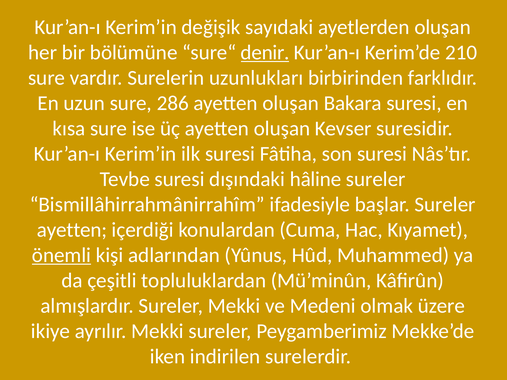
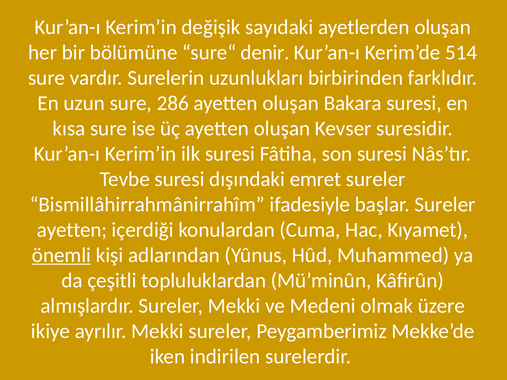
denir underline: present -> none
210: 210 -> 514
hâline: hâline -> emret
